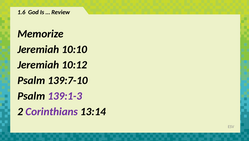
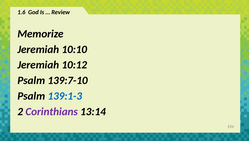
139:1-3 colour: purple -> blue
